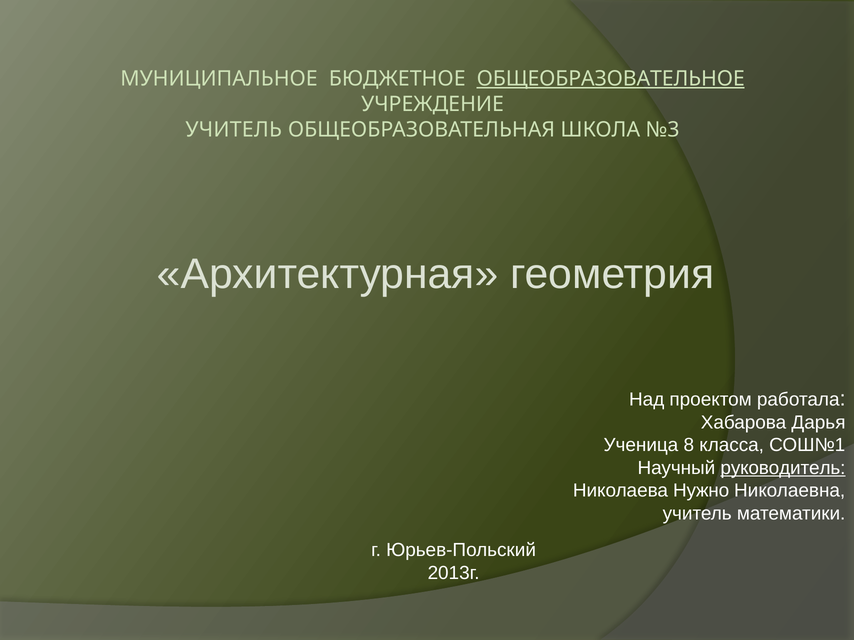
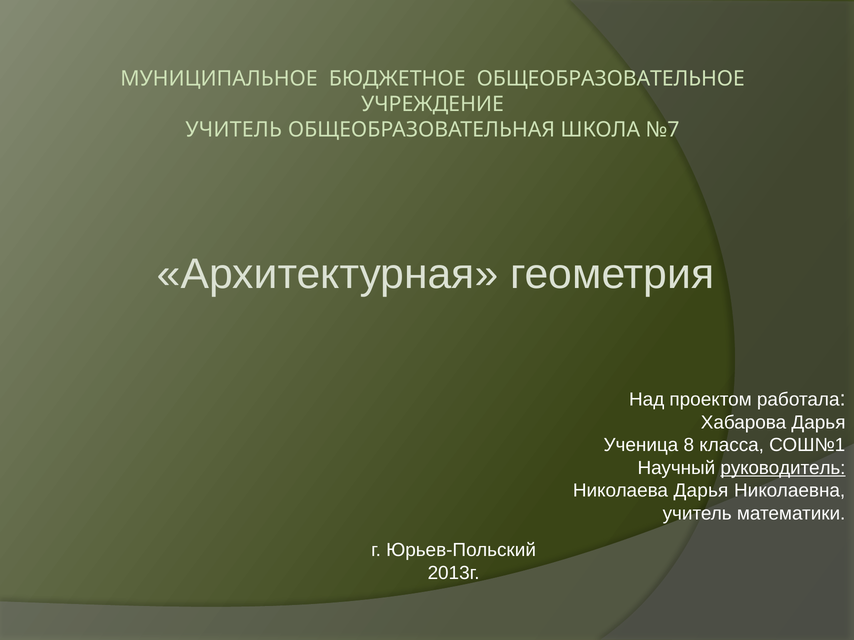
ОБЩЕОБРАЗОВАТЕЛЬНОЕ underline: present -> none
№3: №3 -> №7
Николаева Нужно: Нужно -> Дарья
